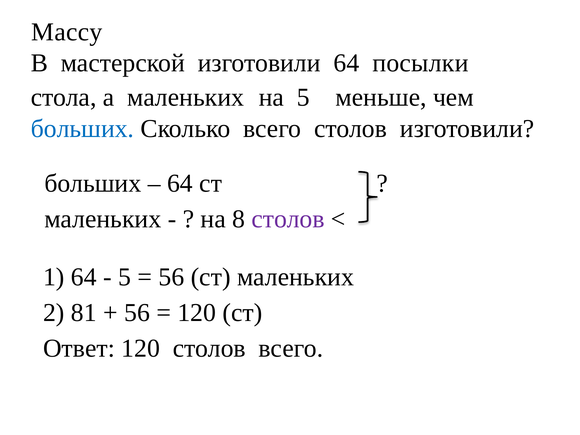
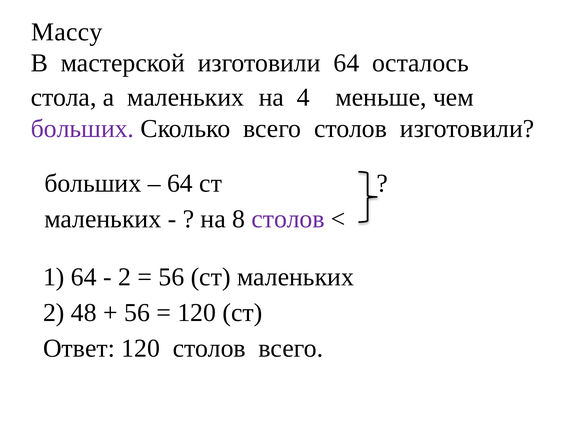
посылки: посылки -> осталось
на 5: 5 -> 4
больших at (82, 129) colour: blue -> purple
5 at (125, 277): 5 -> 2
81: 81 -> 48
